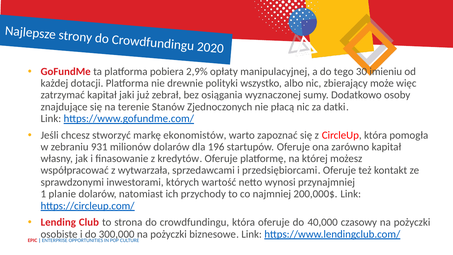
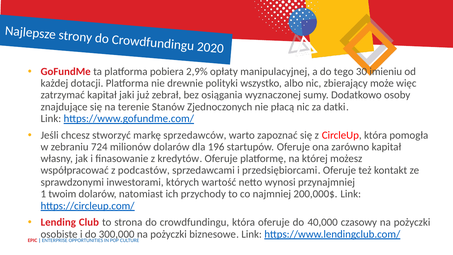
ekonomistów: ekonomistów -> sprzedawców
931: 931 -> 724
wytwarzała: wytwarzała -> podcastów
planie: planie -> twoim
